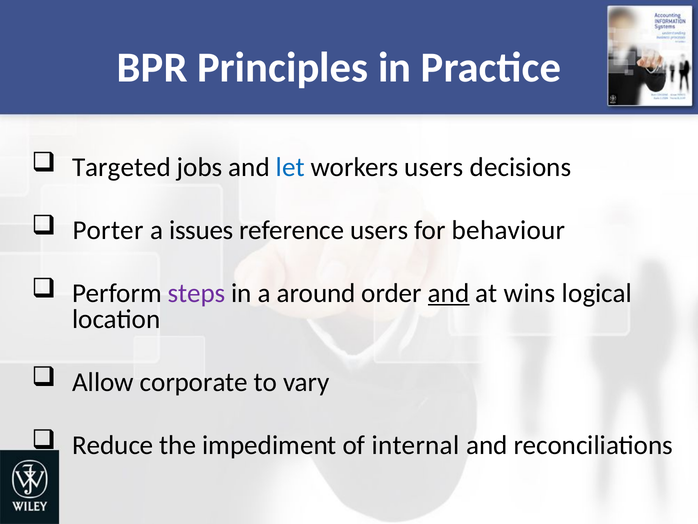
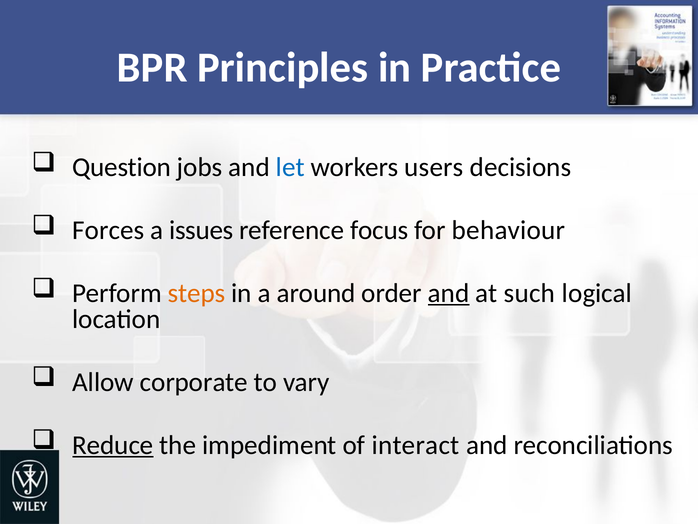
Targeted: Targeted -> Question
Porter: Porter -> Forces
reference users: users -> focus
steps colour: purple -> orange
wins: wins -> such
Reduce underline: none -> present
internal: internal -> interact
